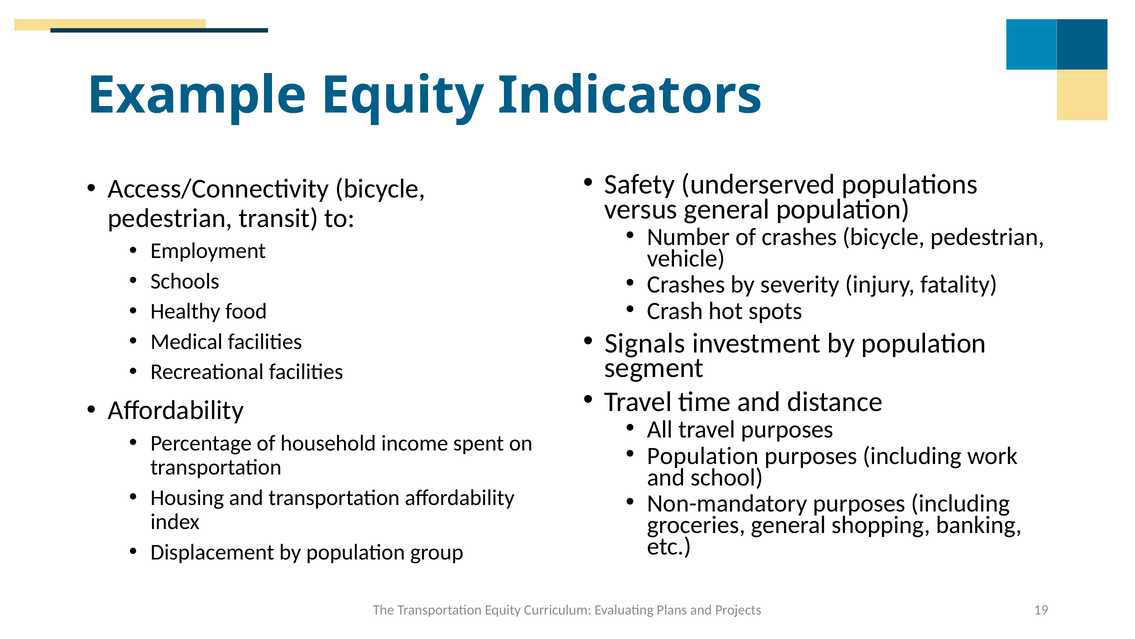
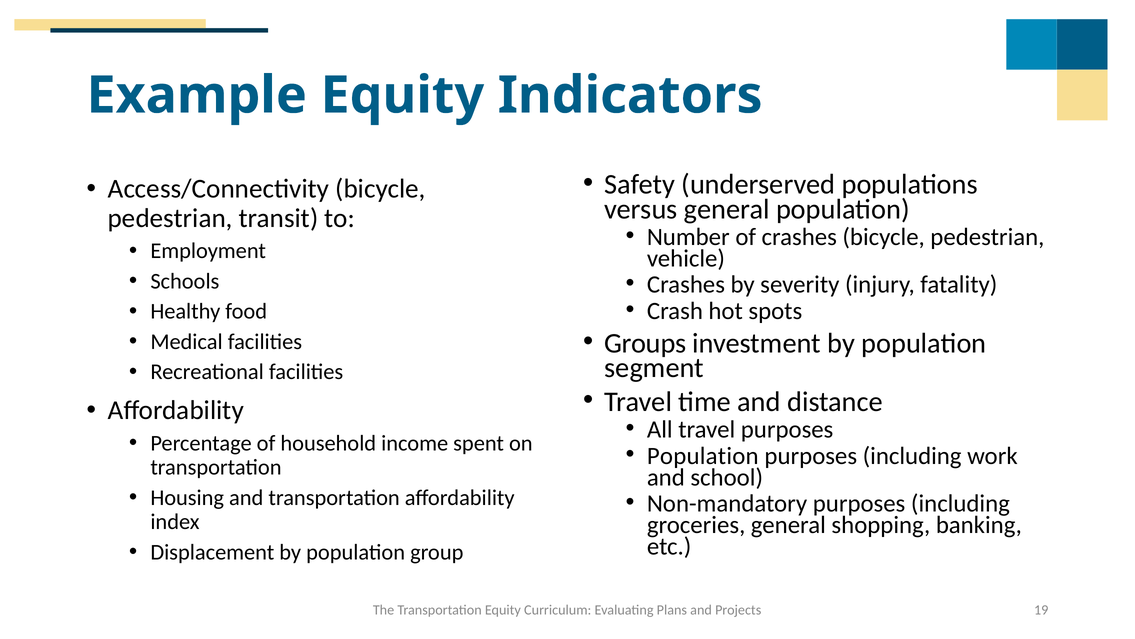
Signals: Signals -> Groups
